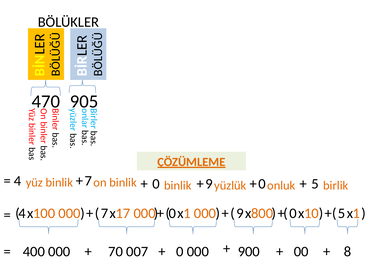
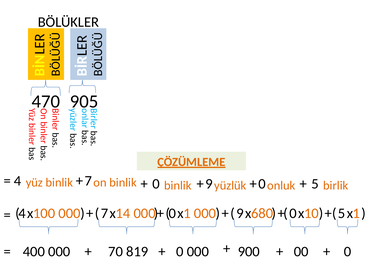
17: 17 -> 14
800: 800 -> 680
007: 007 -> 819
8 at (347, 252): 8 -> 0
